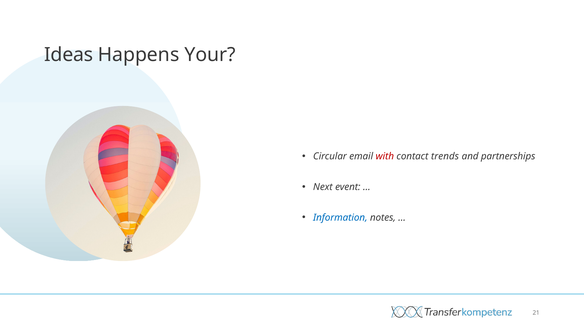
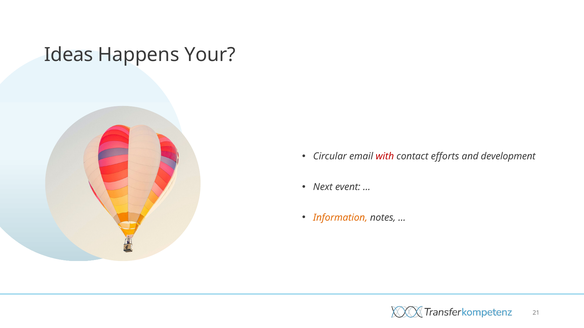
trends: trends -> efforts
partnerships: partnerships -> development
Information colour: blue -> orange
